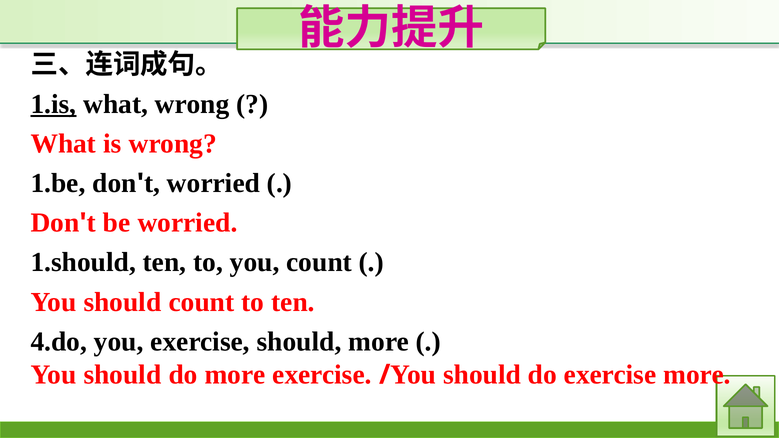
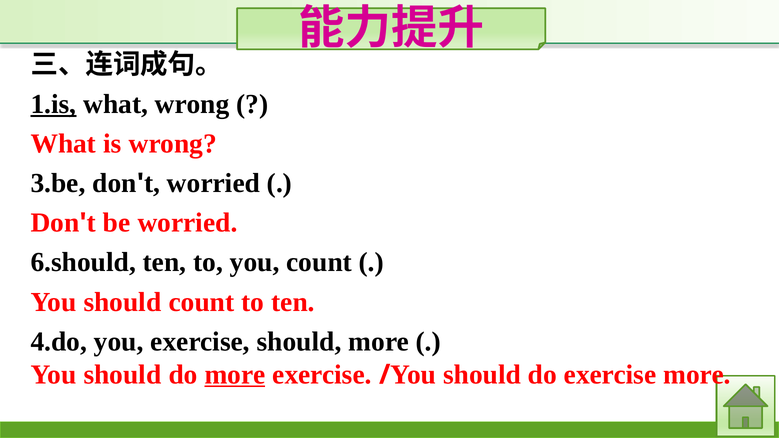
1.be: 1.be -> 3.be
1.should: 1.should -> 6.should
more at (235, 375) underline: none -> present
